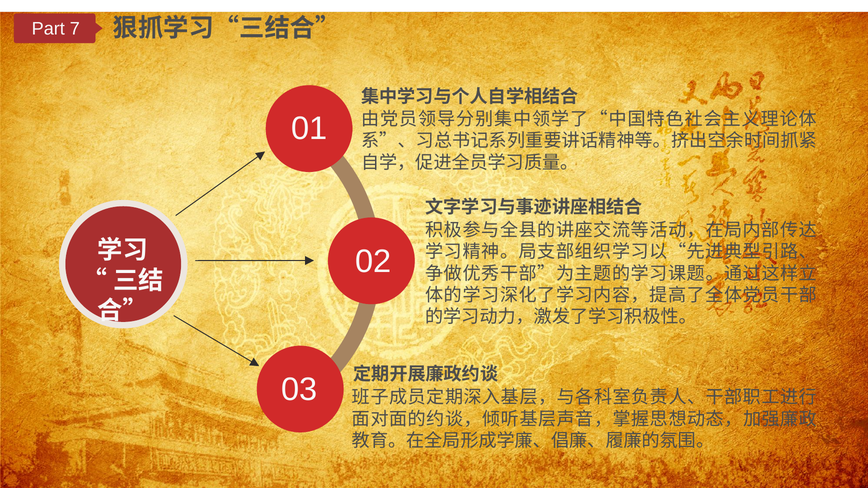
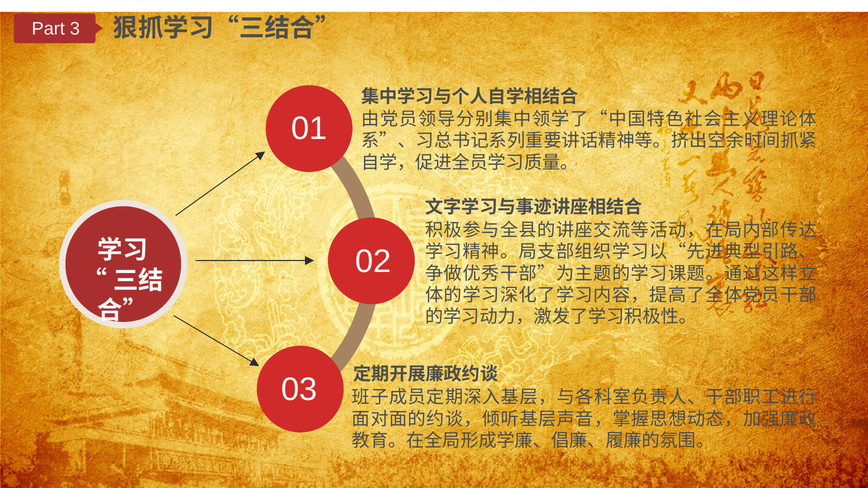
7: 7 -> 3
